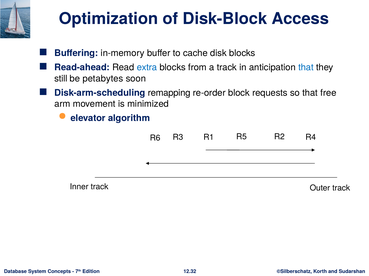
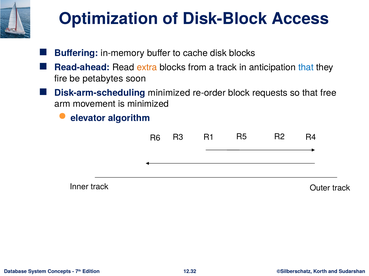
extra colour: blue -> orange
still: still -> fire
Disk-arm-scheduling remapping: remapping -> minimized
